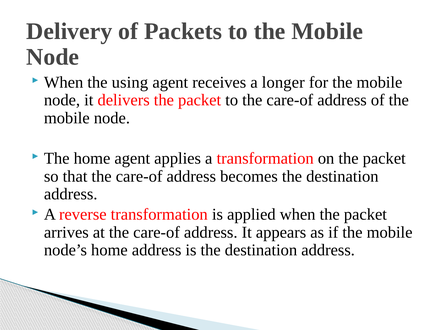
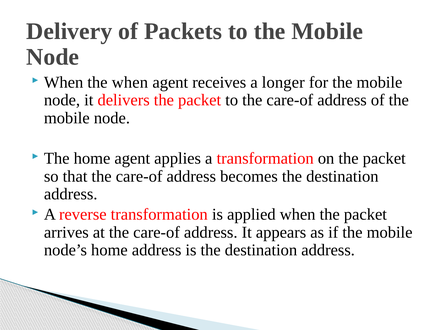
the using: using -> when
